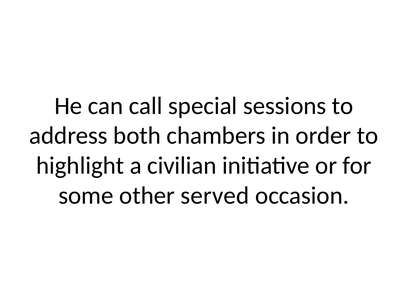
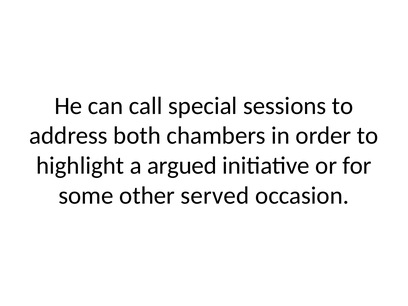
civilian: civilian -> argued
